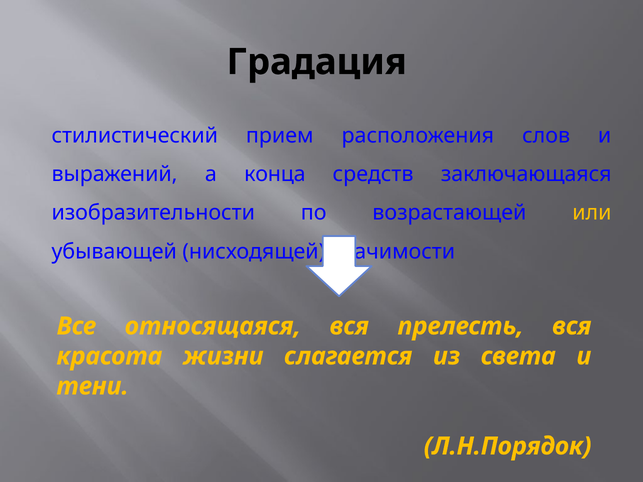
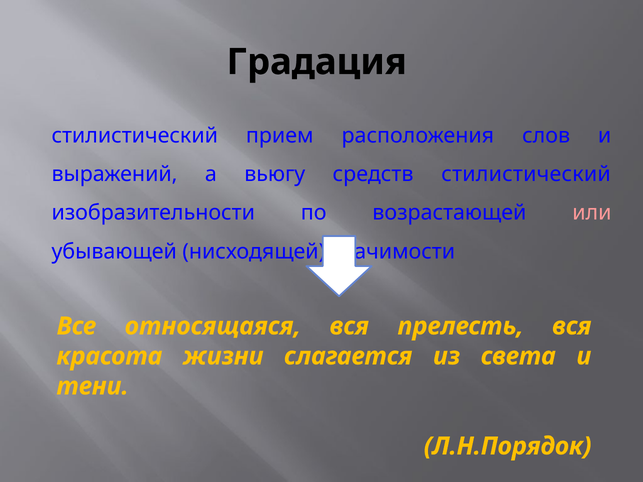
конца: конца -> вьюгу
средств заключающаяся: заключающаяся -> стилистический
или colour: yellow -> pink
